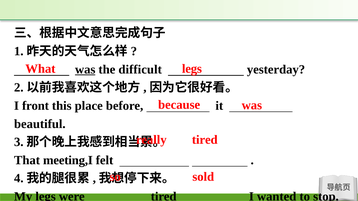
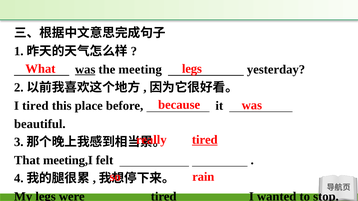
difficult: difficult -> meeting
I front: front -> tired
tired at (205, 140) underline: none -> present
sold: sold -> rain
